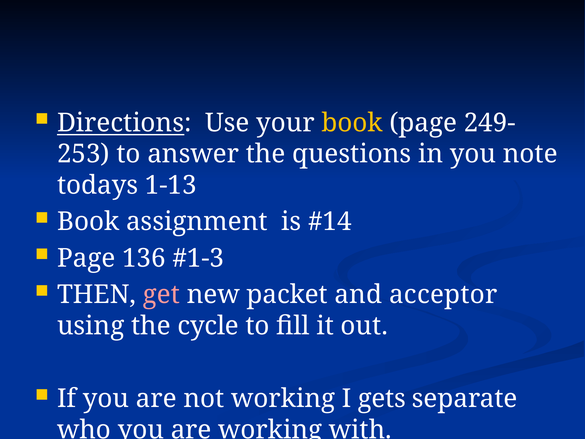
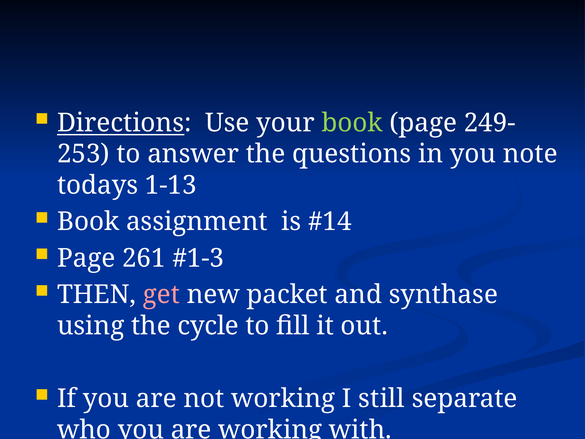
book at (352, 123) colour: yellow -> light green
136: 136 -> 261
acceptor: acceptor -> synthase
gets: gets -> still
